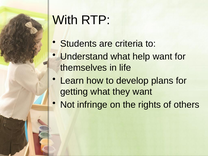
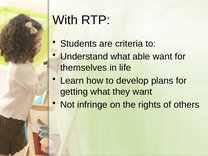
help: help -> able
